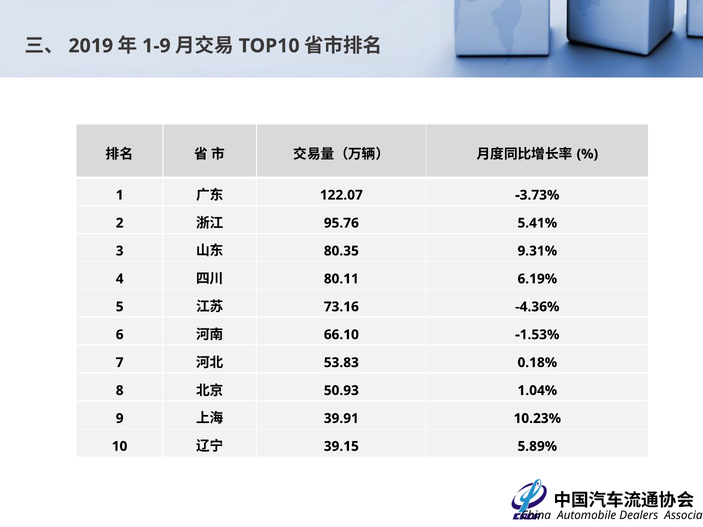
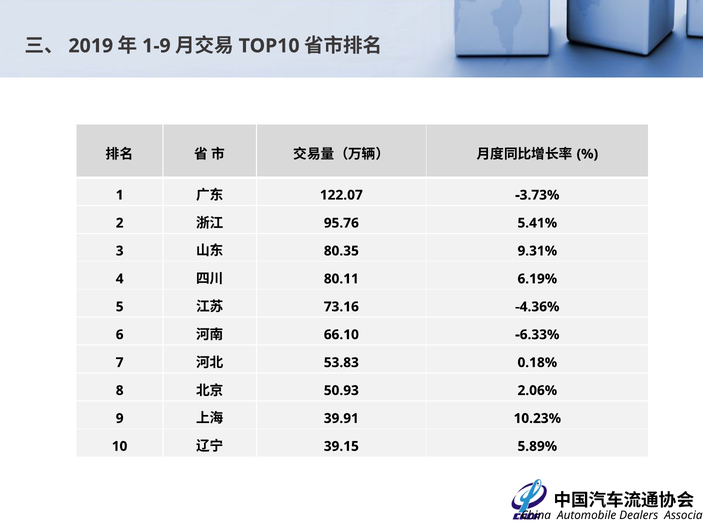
-1.53%: -1.53% -> -6.33%
1.04%: 1.04% -> 2.06%
